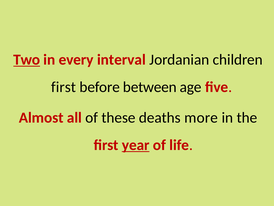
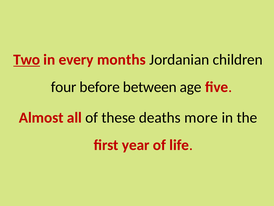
interval: interval -> months
first at (64, 87): first -> four
year underline: present -> none
